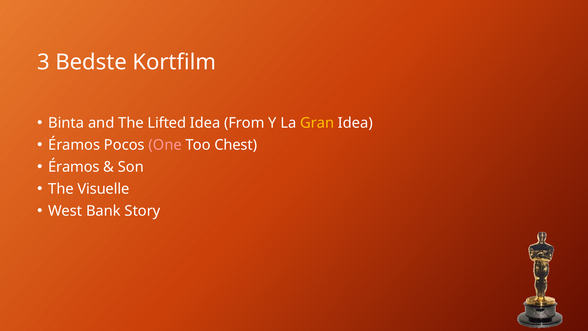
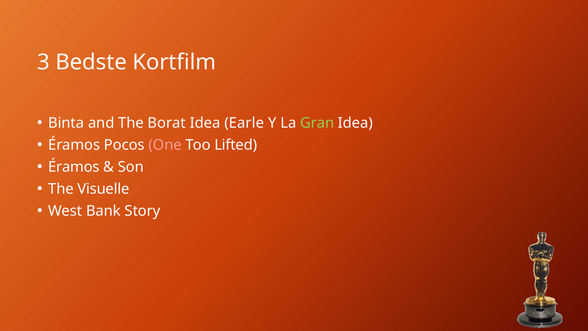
Lifted: Lifted -> Borat
From: From -> Earle
Gran colour: yellow -> light green
Chest: Chest -> Lifted
